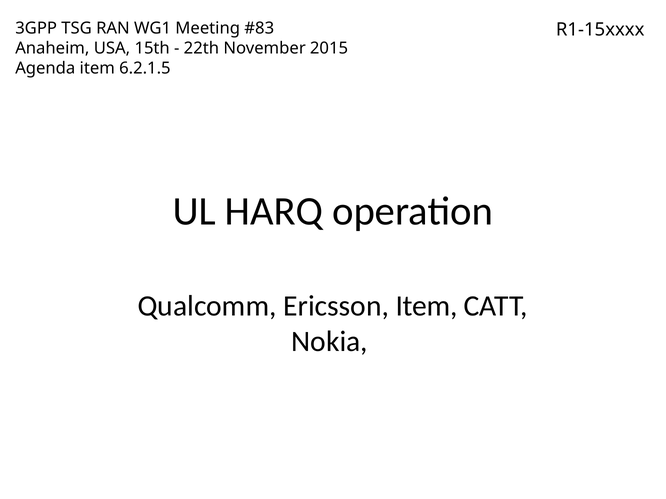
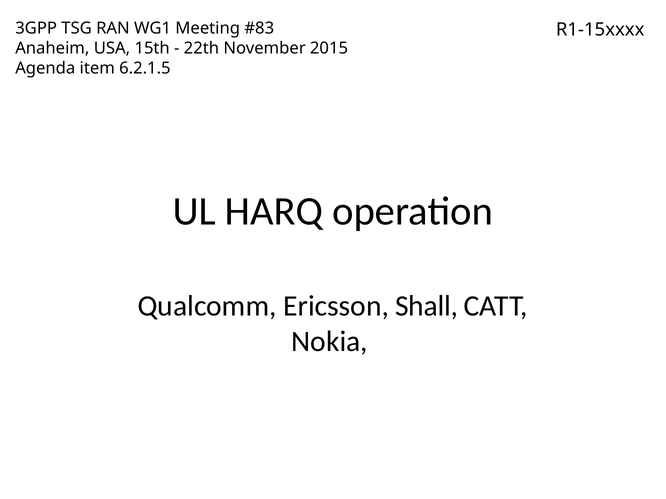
Ericsson Item: Item -> Shall
